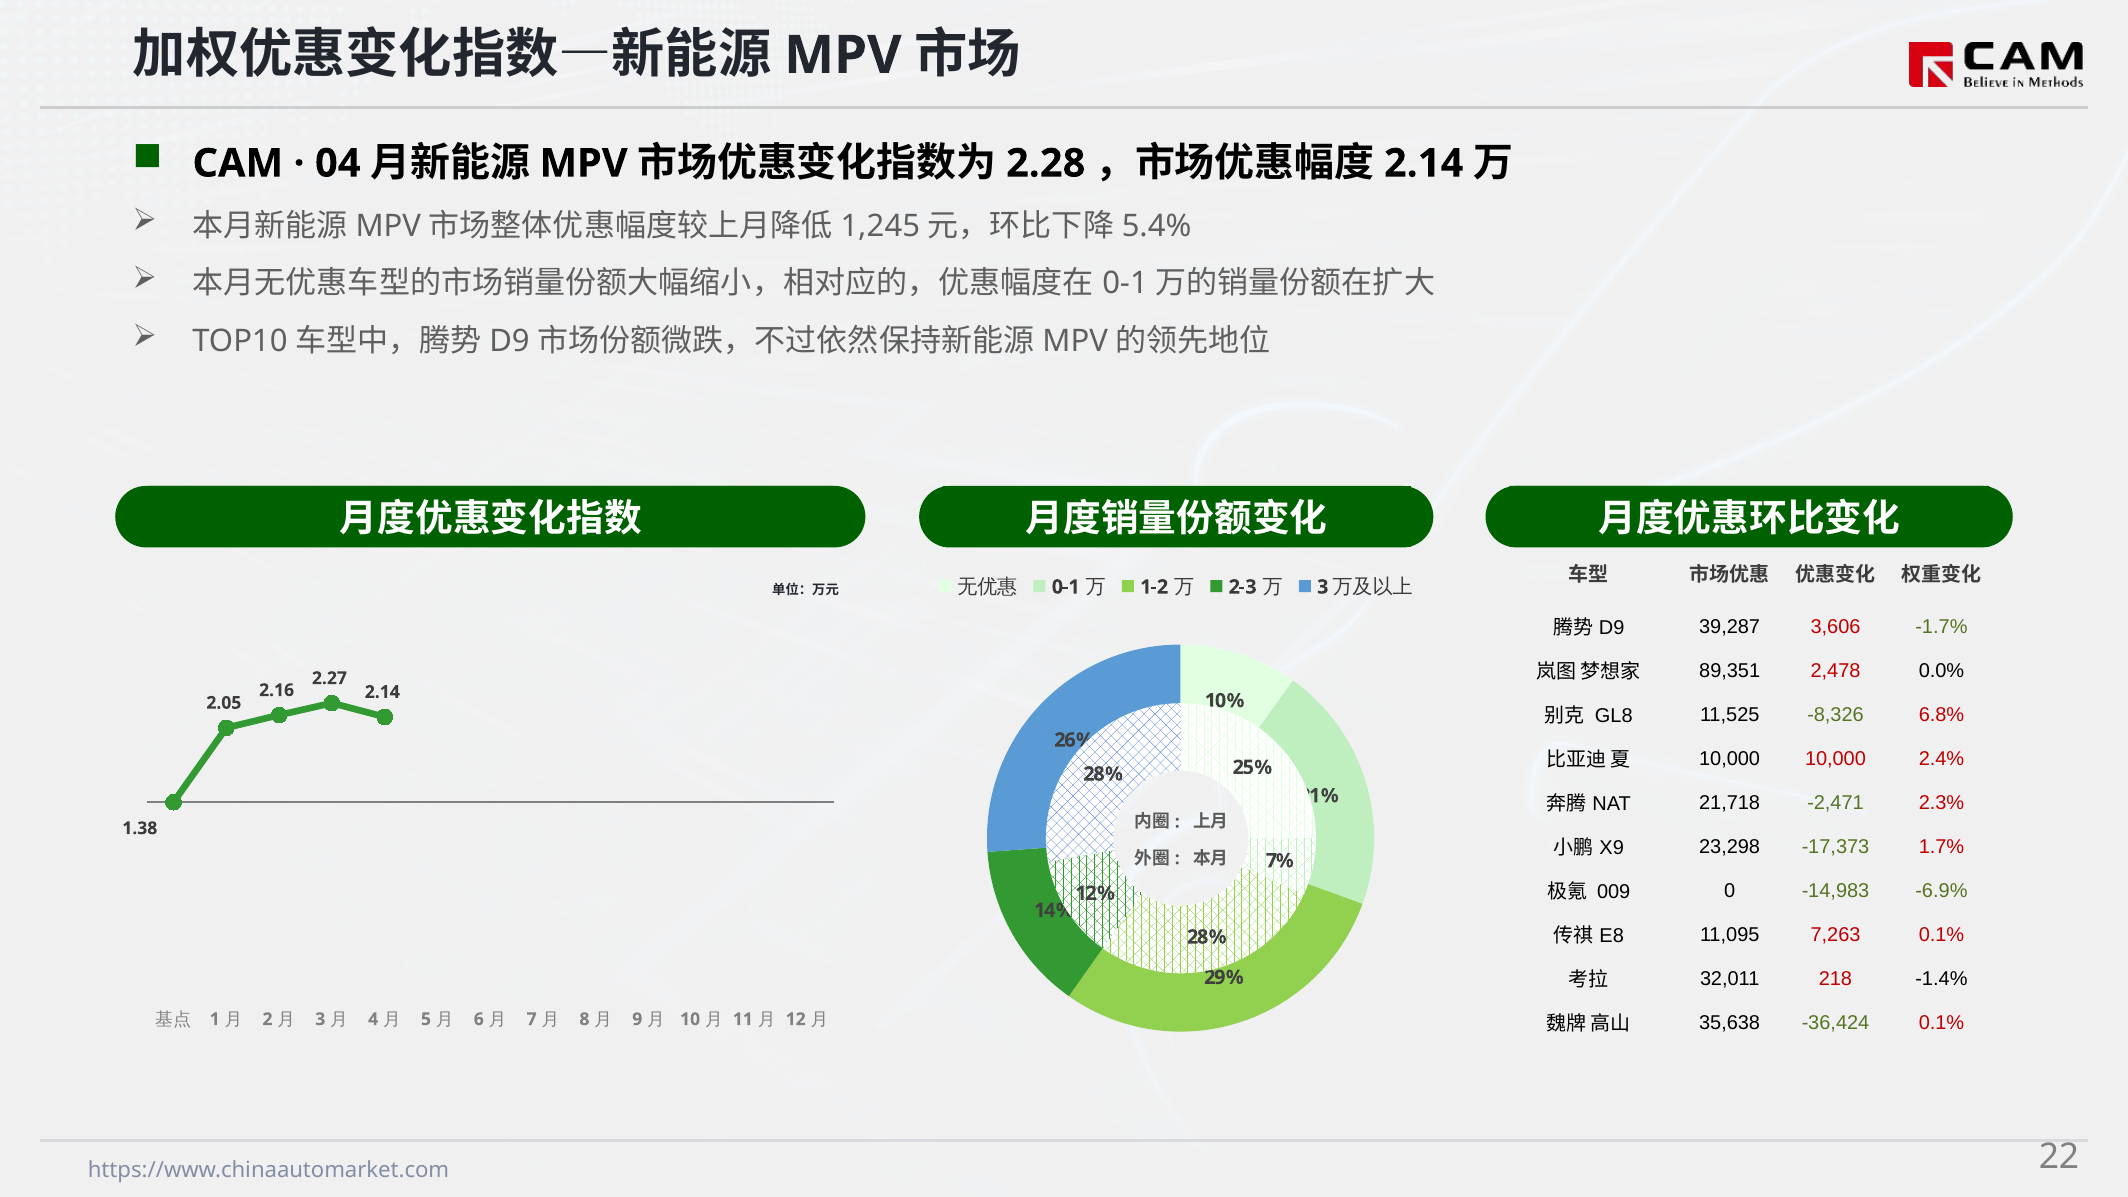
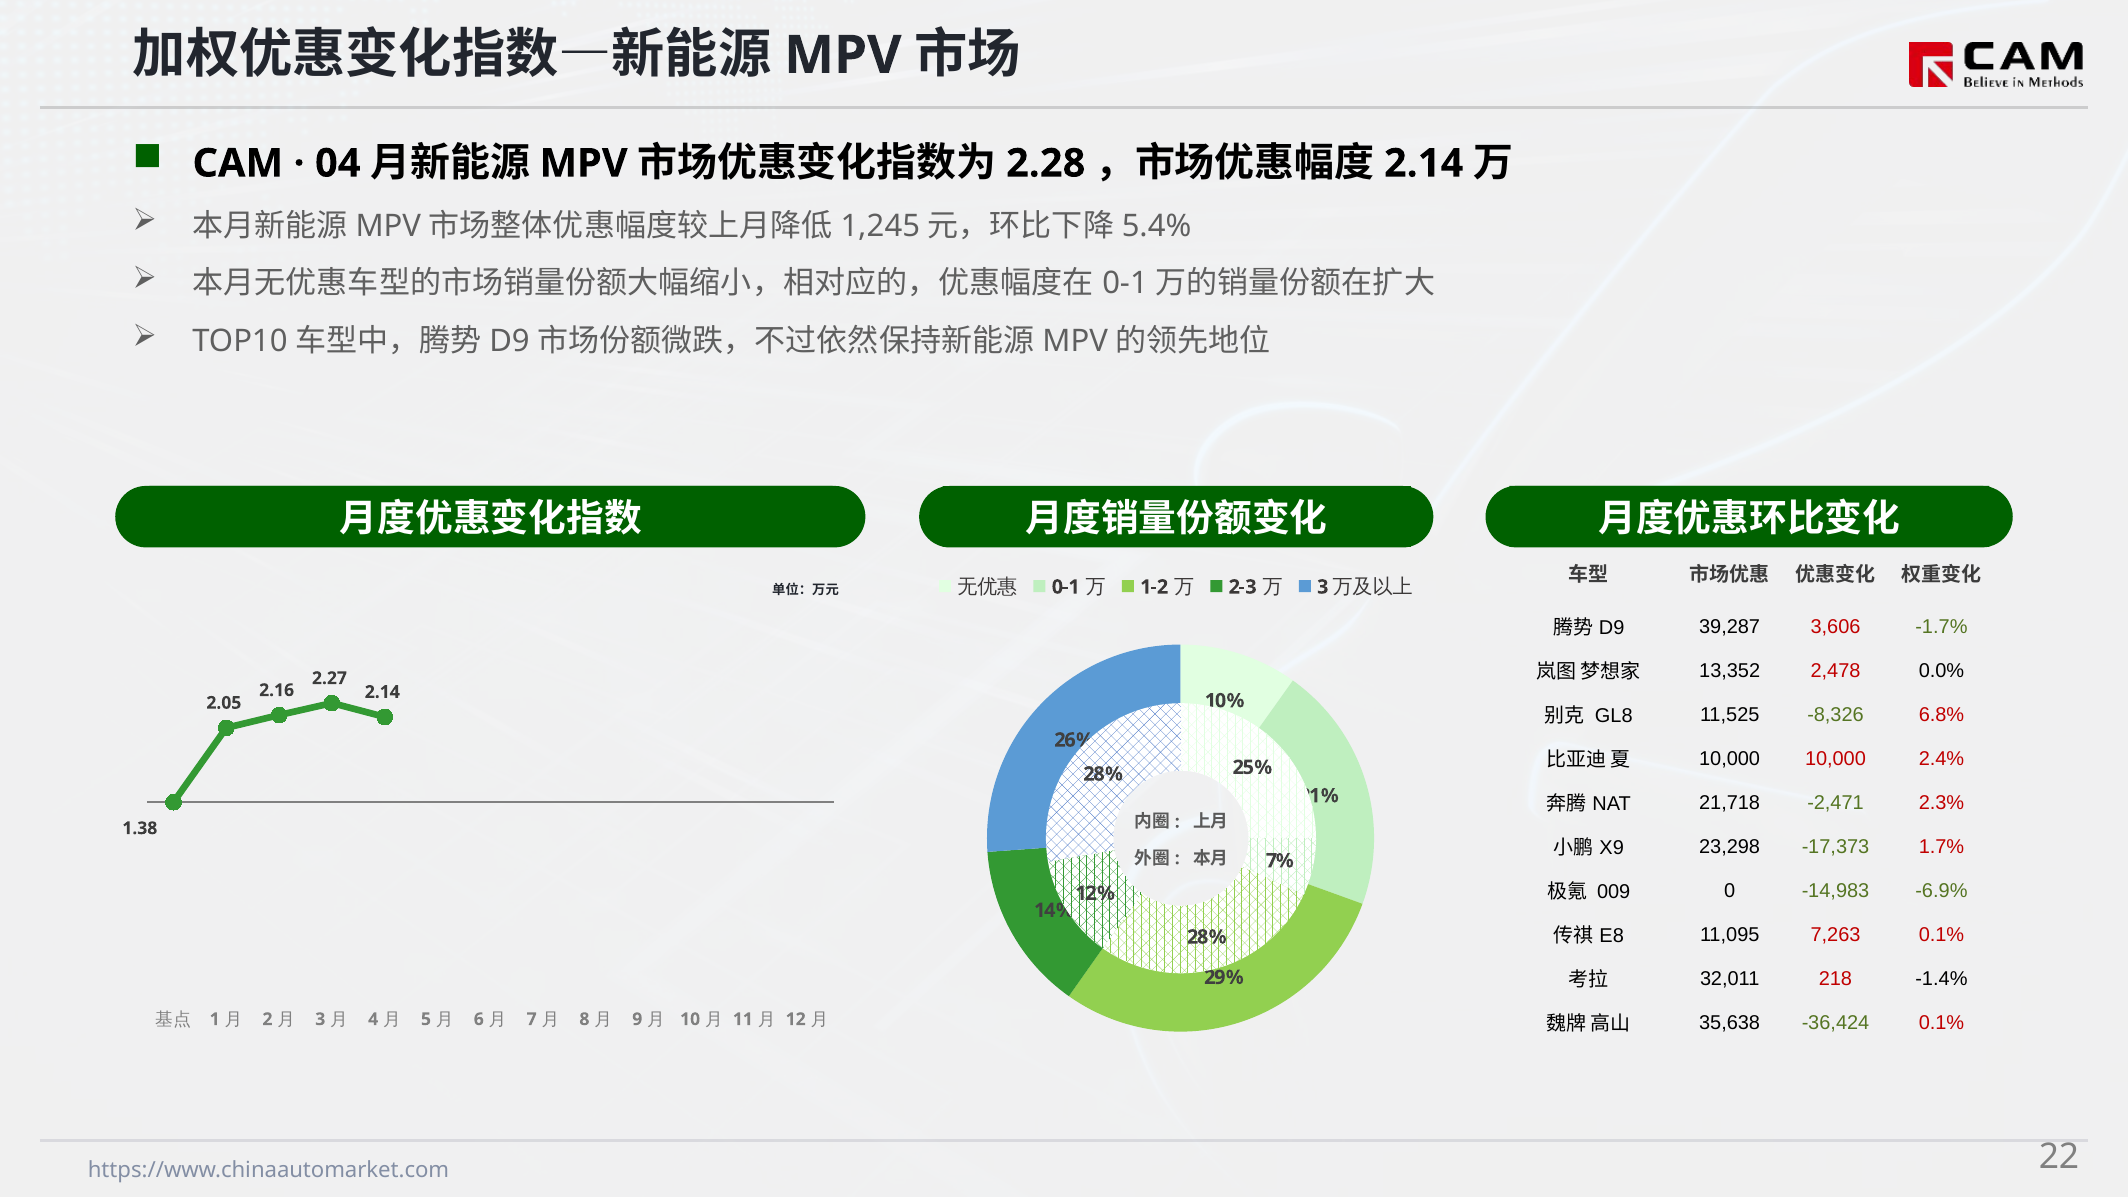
89,351: 89,351 -> 13,352
